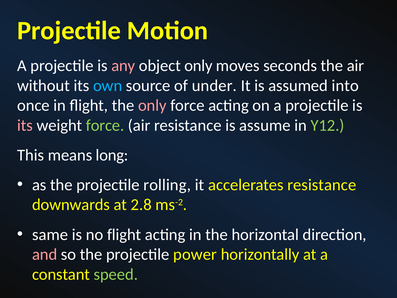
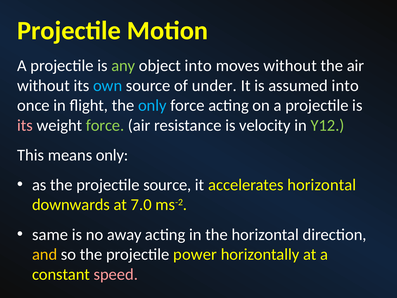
any colour: pink -> light green
object only: only -> into
moves seconds: seconds -> without
only at (152, 105) colour: pink -> light blue
assume: assume -> velocity
means long: long -> only
projectile rolling: rolling -> source
accelerates resistance: resistance -> horizontal
2.8: 2.8 -> 7.0
no flight: flight -> away
and colour: pink -> yellow
speed colour: light green -> pink
